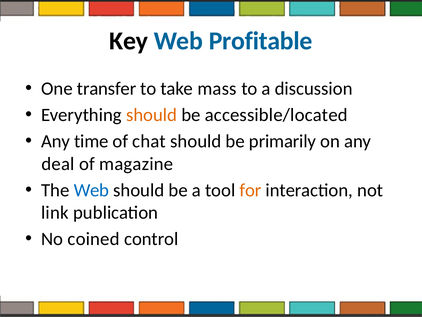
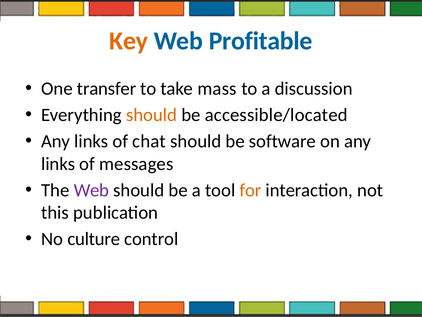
Key colour: black -> orange
time at (91, 141): time -> links
primarily: primarily -> software
deal at (58, 164): deal -> links
magazine: magazine -> messages
Web at (91, 190) colour: blue -> purple
link: link -> this
coined: coined -> culture
